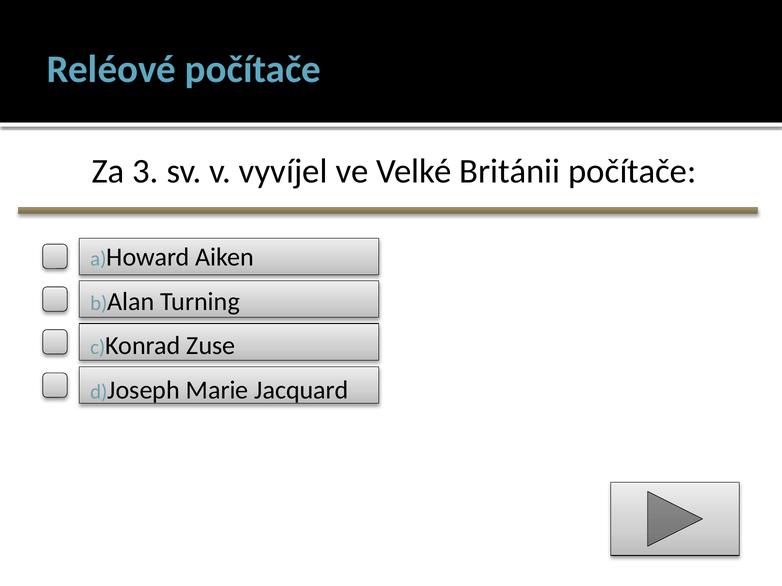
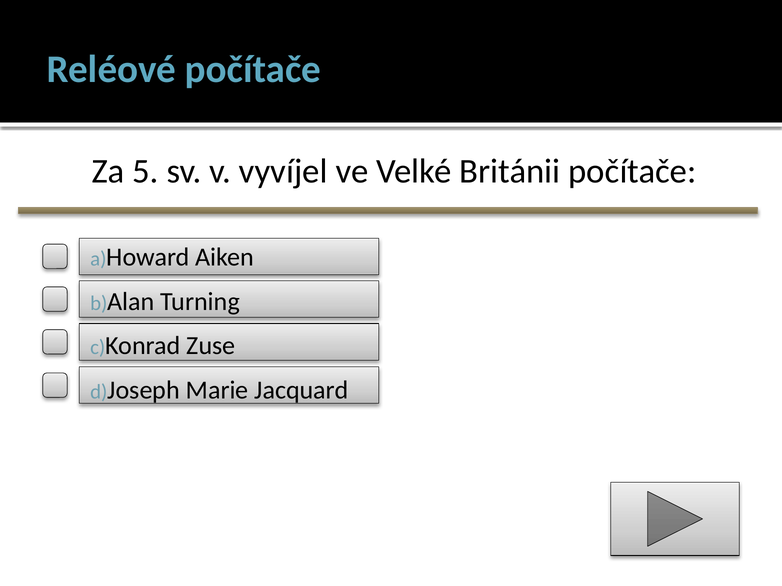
3: 3 -> 5
